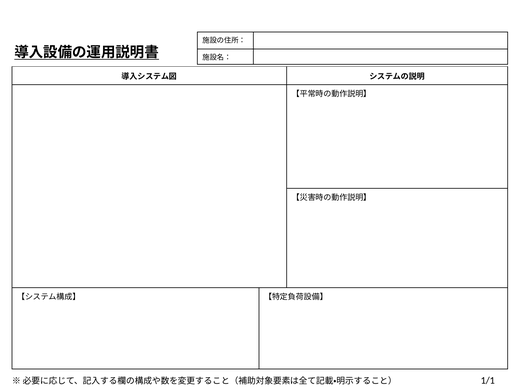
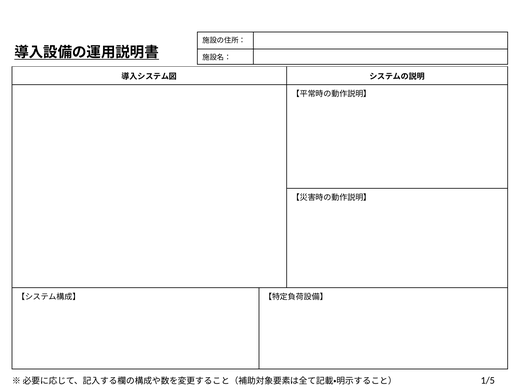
1/1: 1/1 -> 1/5
